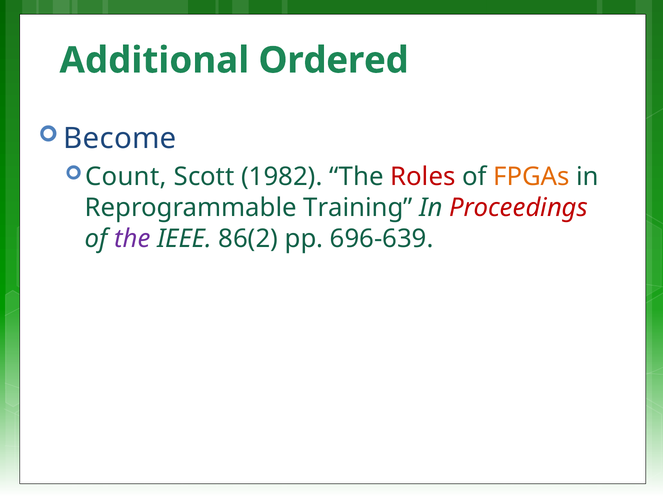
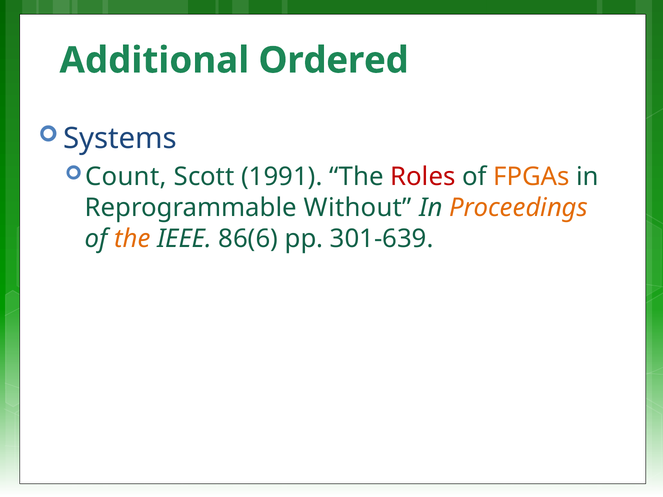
Become: Become -> Systems
1982: 1982 -> 1991
Training: Training -> Without
Proceedings colour: red -> orange
the at (132, 239) colour: purple -> orange
86(2: 86(2 -> 86(6
696-639: 696-639 -> 301-639
